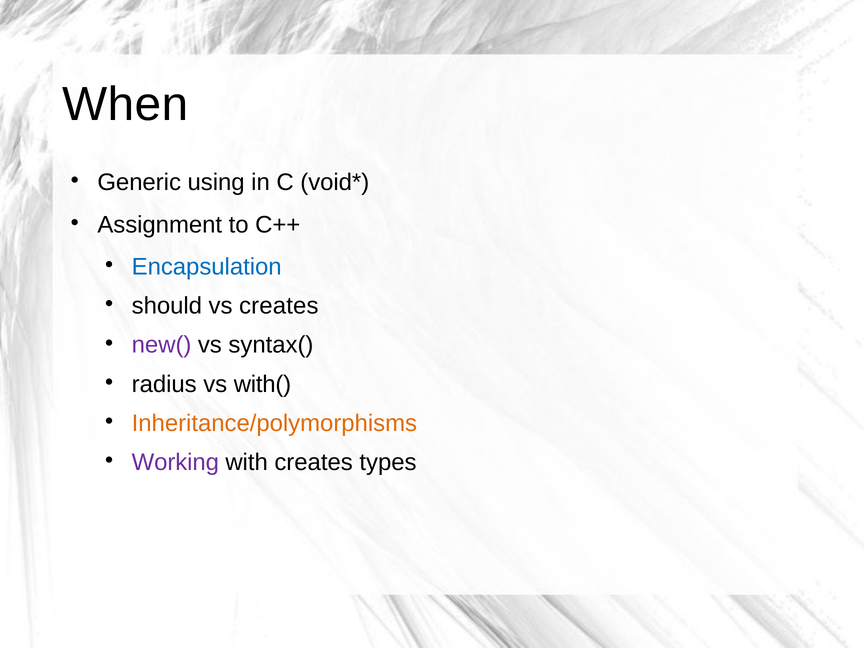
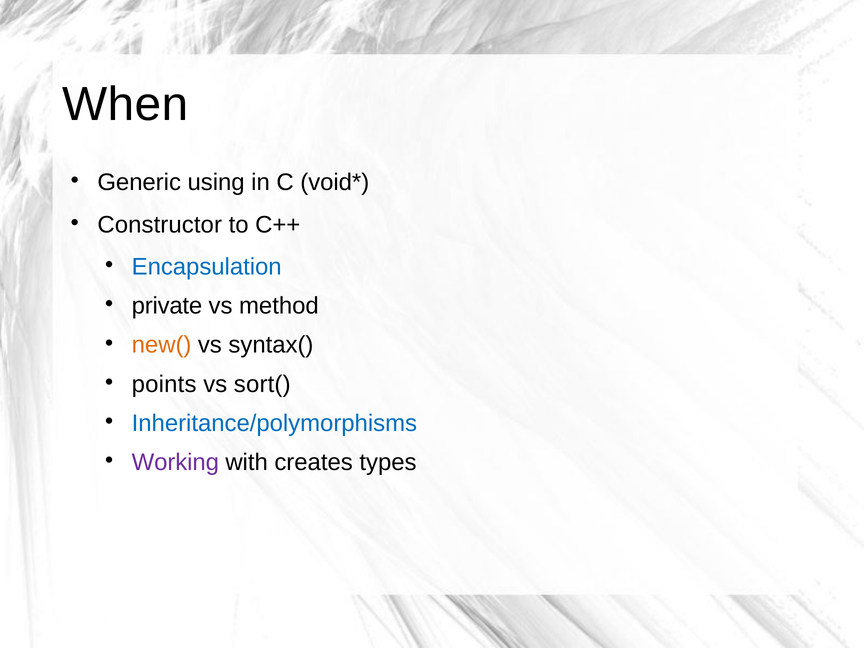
Assignment: Assignment -> Constructor
should: should -> private
vs creates: creates -> method
new( colour: purple -> orange
radius: radius -> points
with(: with( -> sort(
Inheritance/polymorphisms colour: orange -> blue
